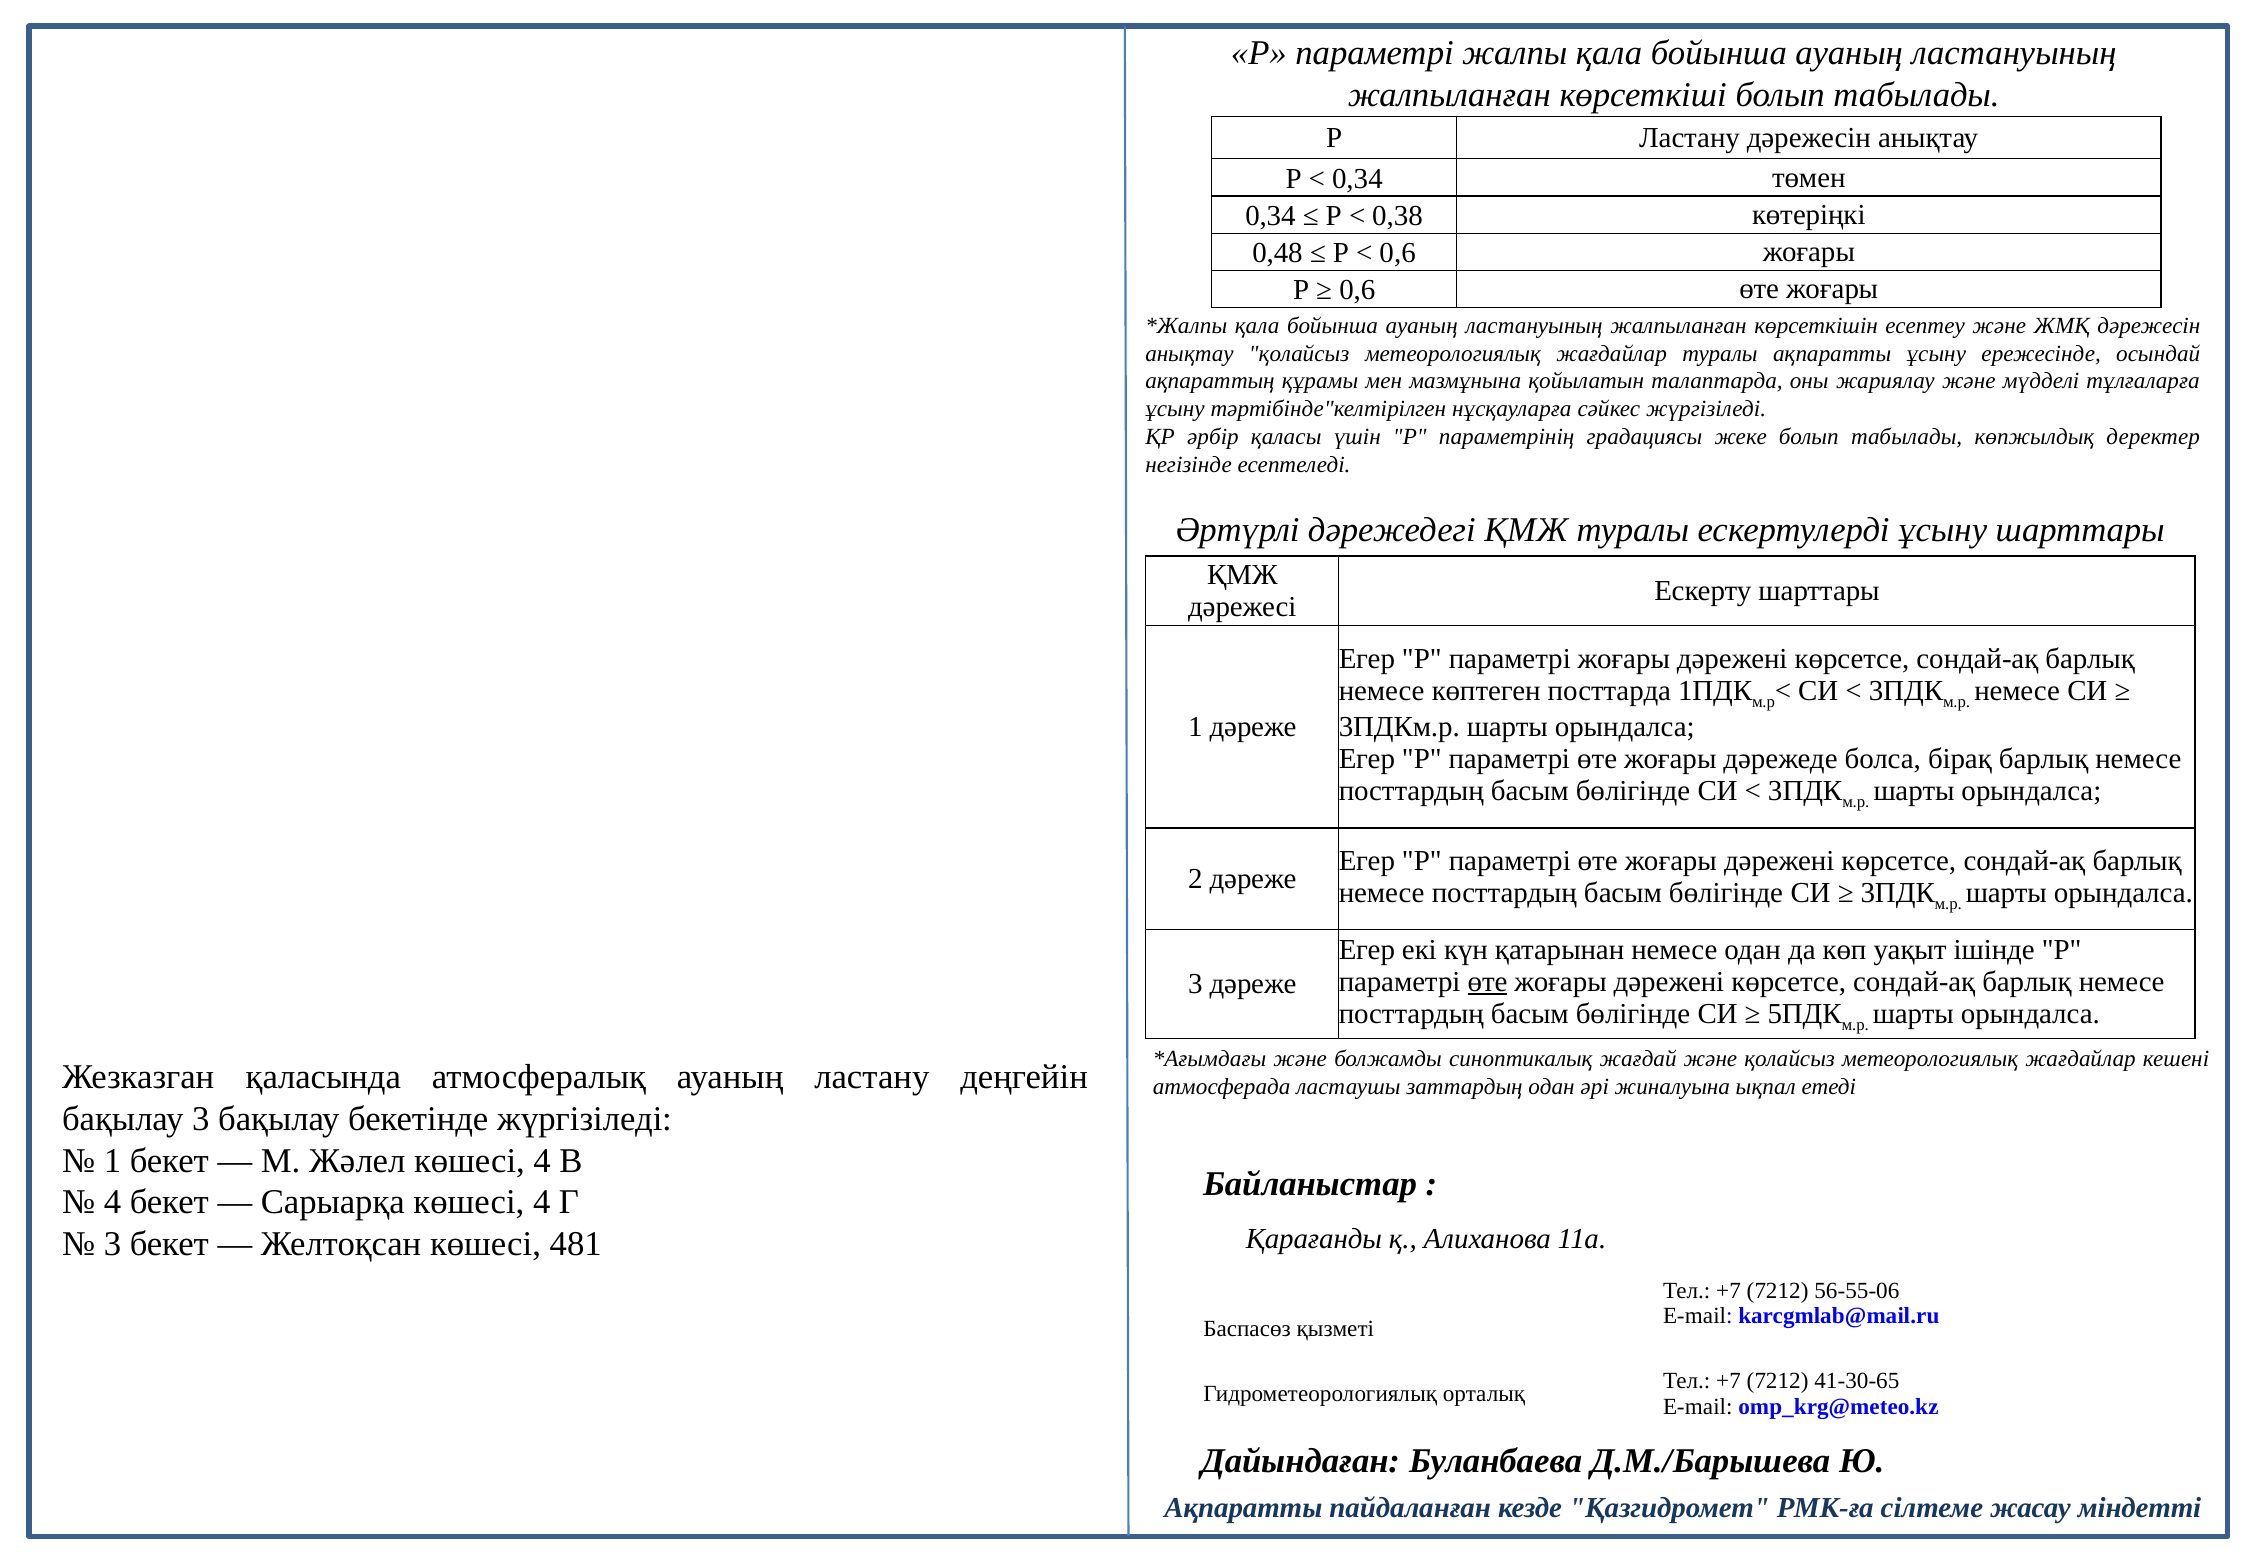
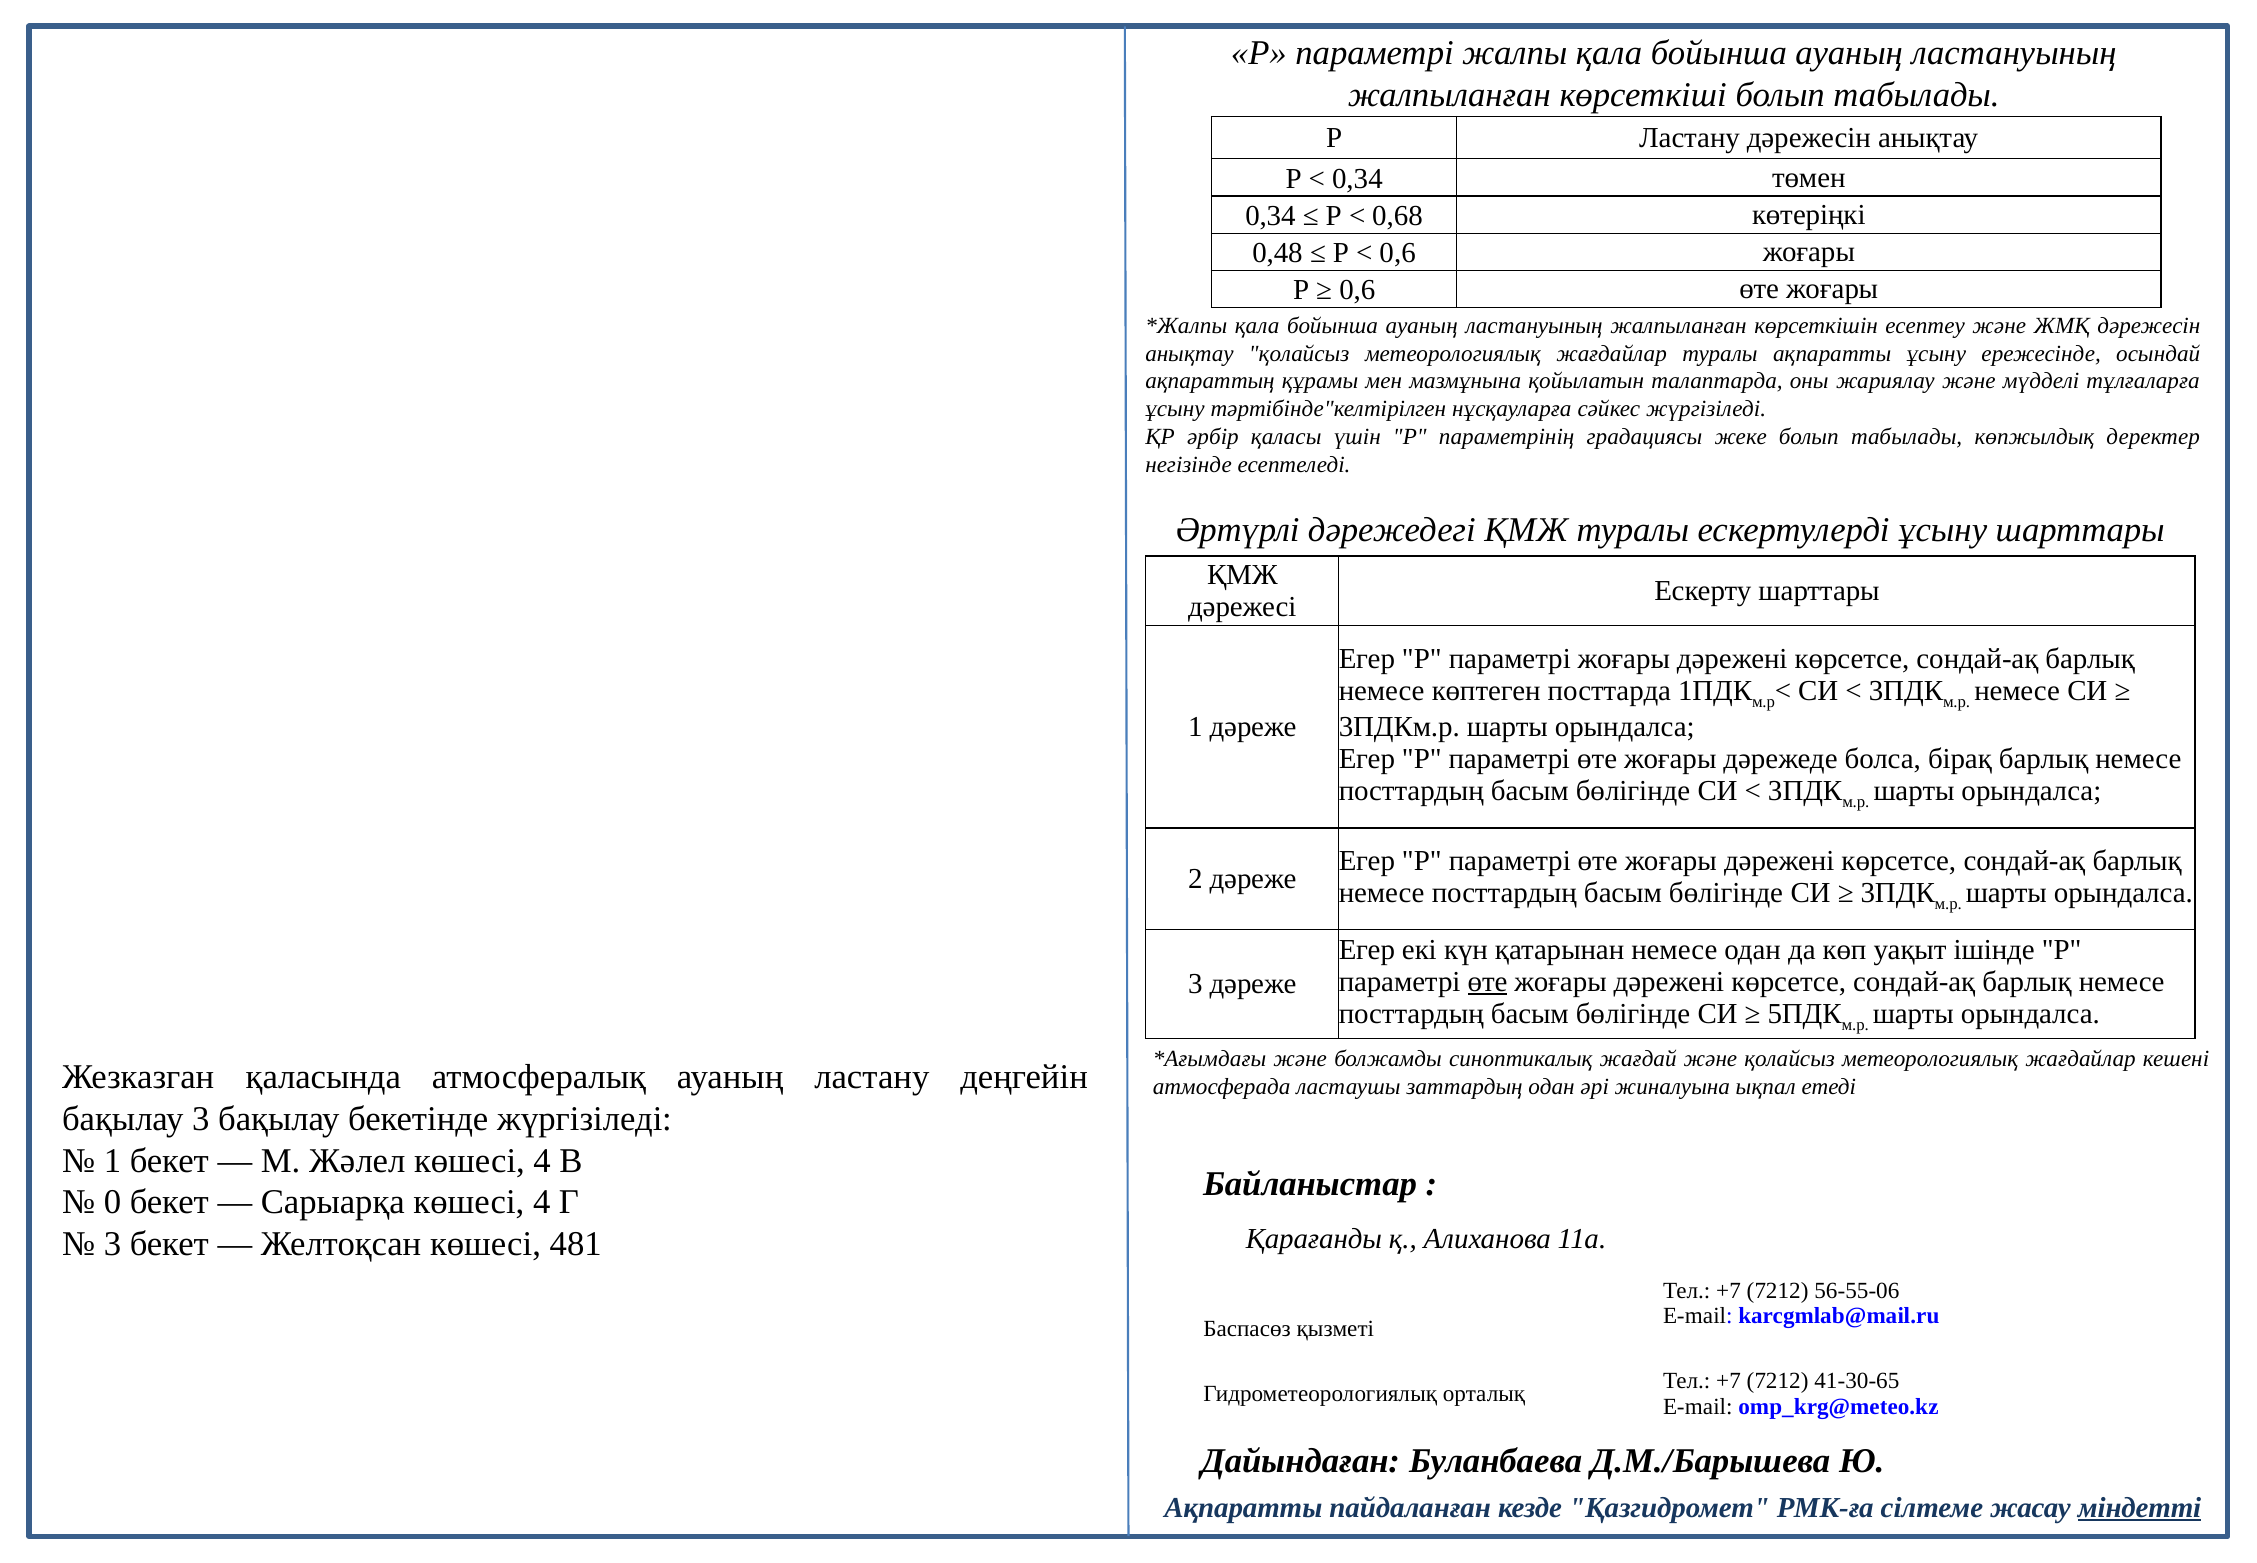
0,38: 0,38 -> 0,68
4 at (113, 1202): 4 -> 0
міндетті underline: none -> present
